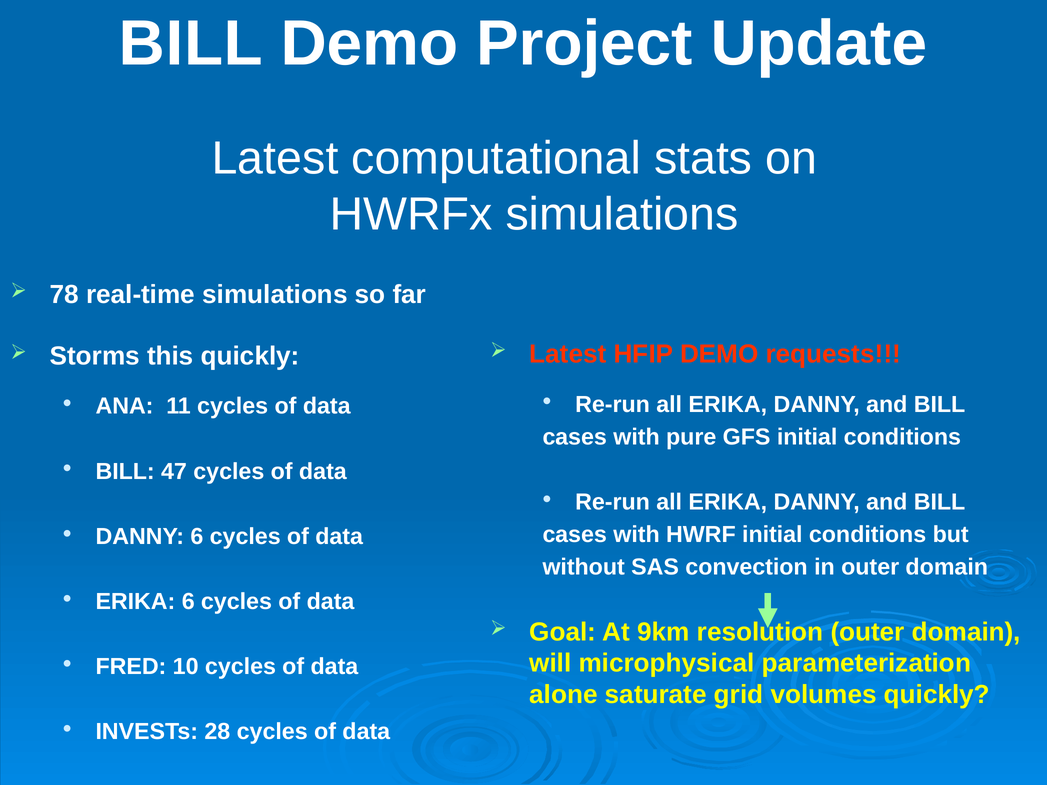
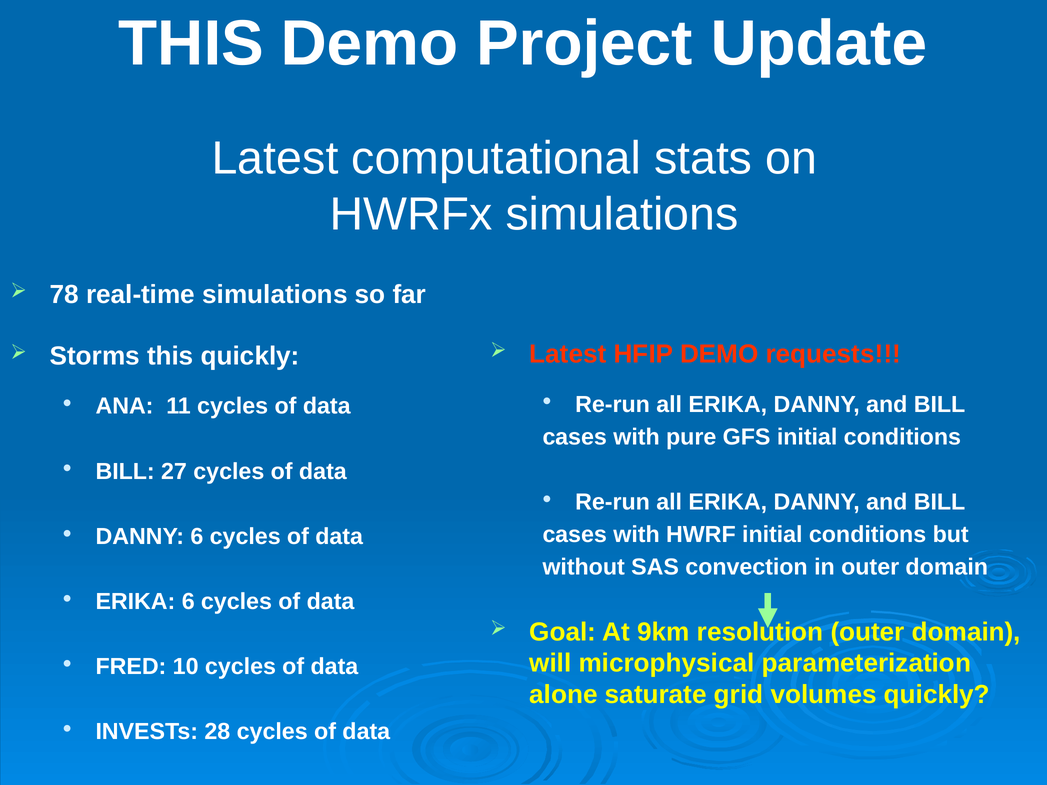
BILL at (191, 44): BILL -> THIS
47: 47 -> 27
